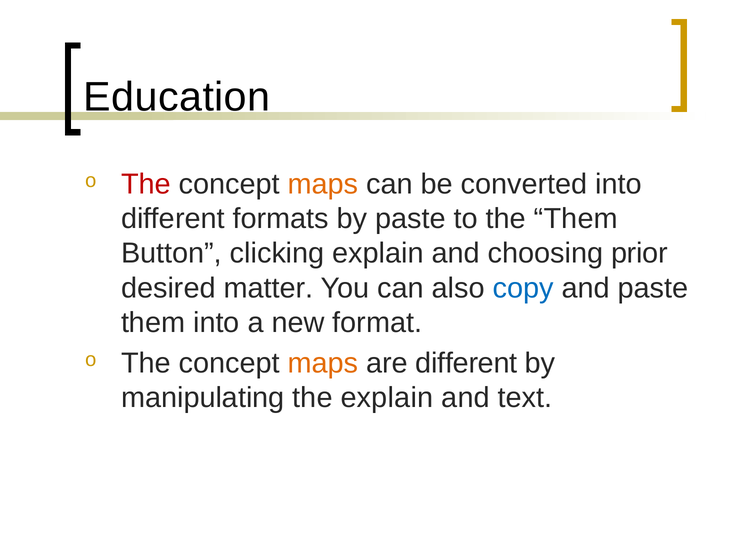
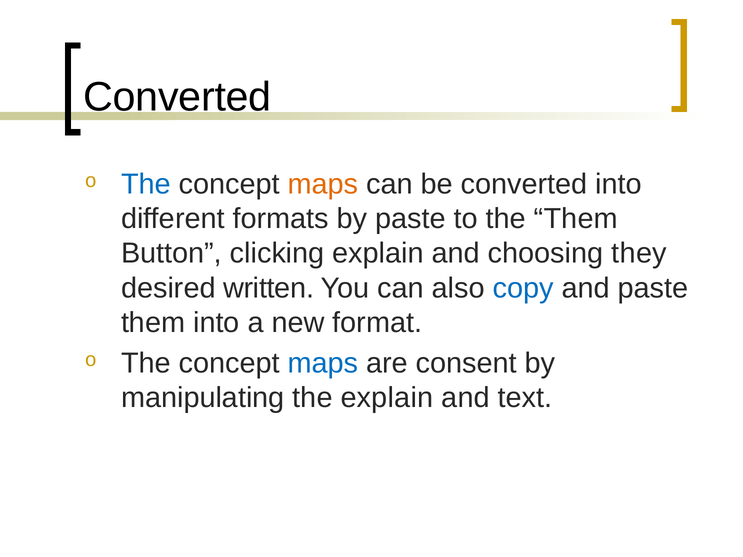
Education at (177, 97): Education -> Converted
The at (146, 184) colour: red -> blue
prior: prior -> they
matter: matter -> written
maps at (323, 363) colour: orange -> blue
are different: different -> consent
